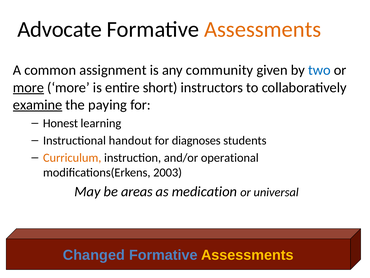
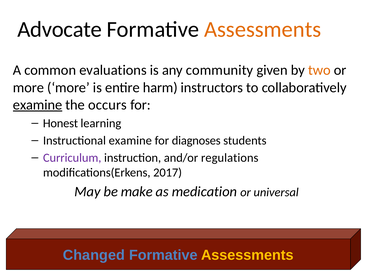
assignment: assignment -> evaluations
two colour: blue -> orange
more at (28, 87) underline: present -> none
short: short -> harm
paying: paying -> occurs
Instructional handout: handout -> examine
Curriculum colour: orange -> purple
operational: operational -> regulations
2003: 2003 -> 2017
areas: areas -> make
